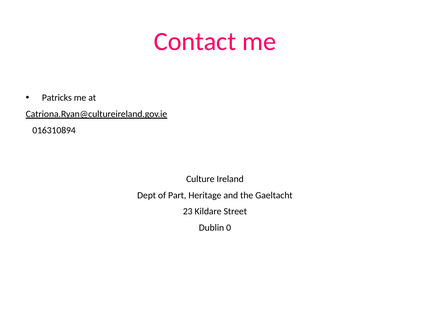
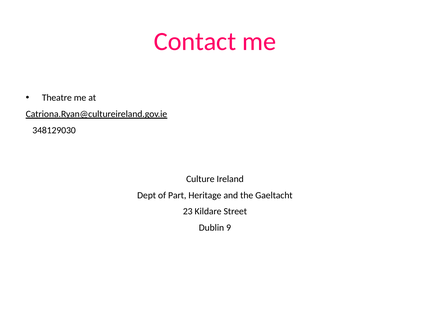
Patricks: Patricks -> Theatre
016310894: 016310894 -> 348129030
0: 0 -> 9
